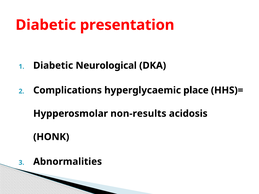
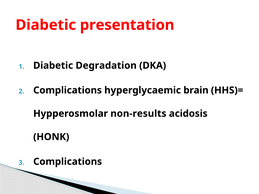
Neurological: Neurological -> Degradation
place: place -> brain
Abnormalities at (68, 162): Abnormalities -> Complications
